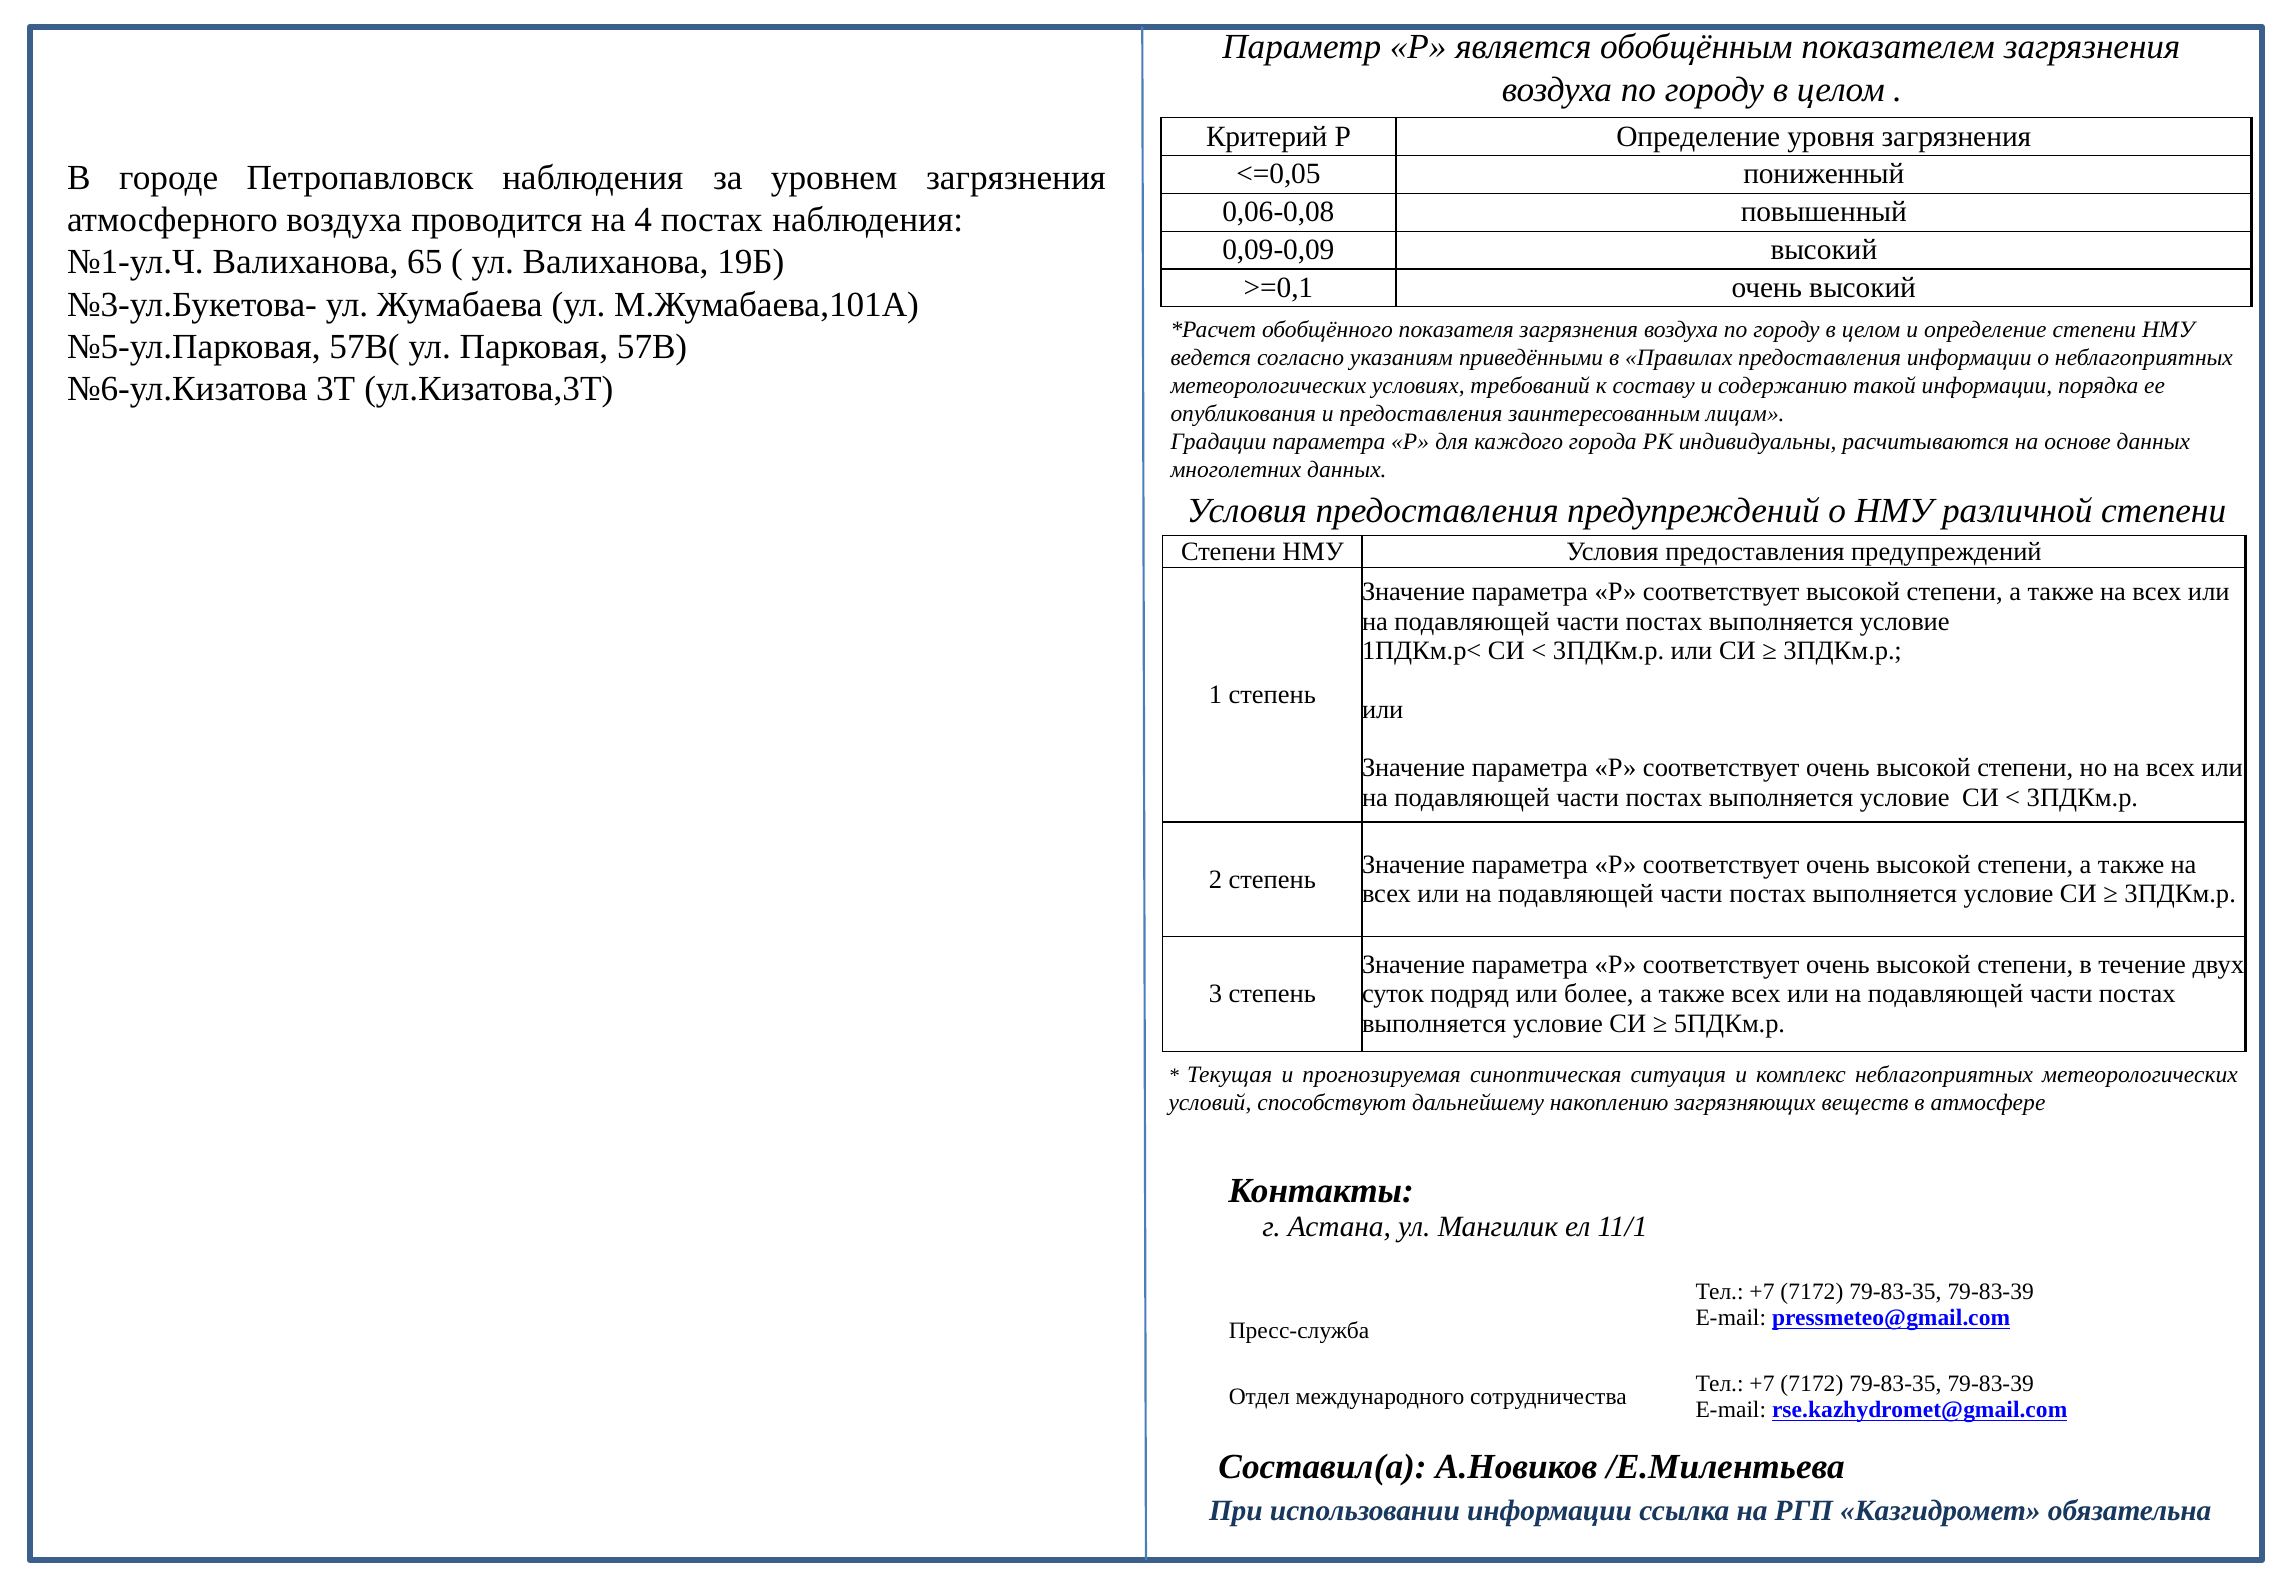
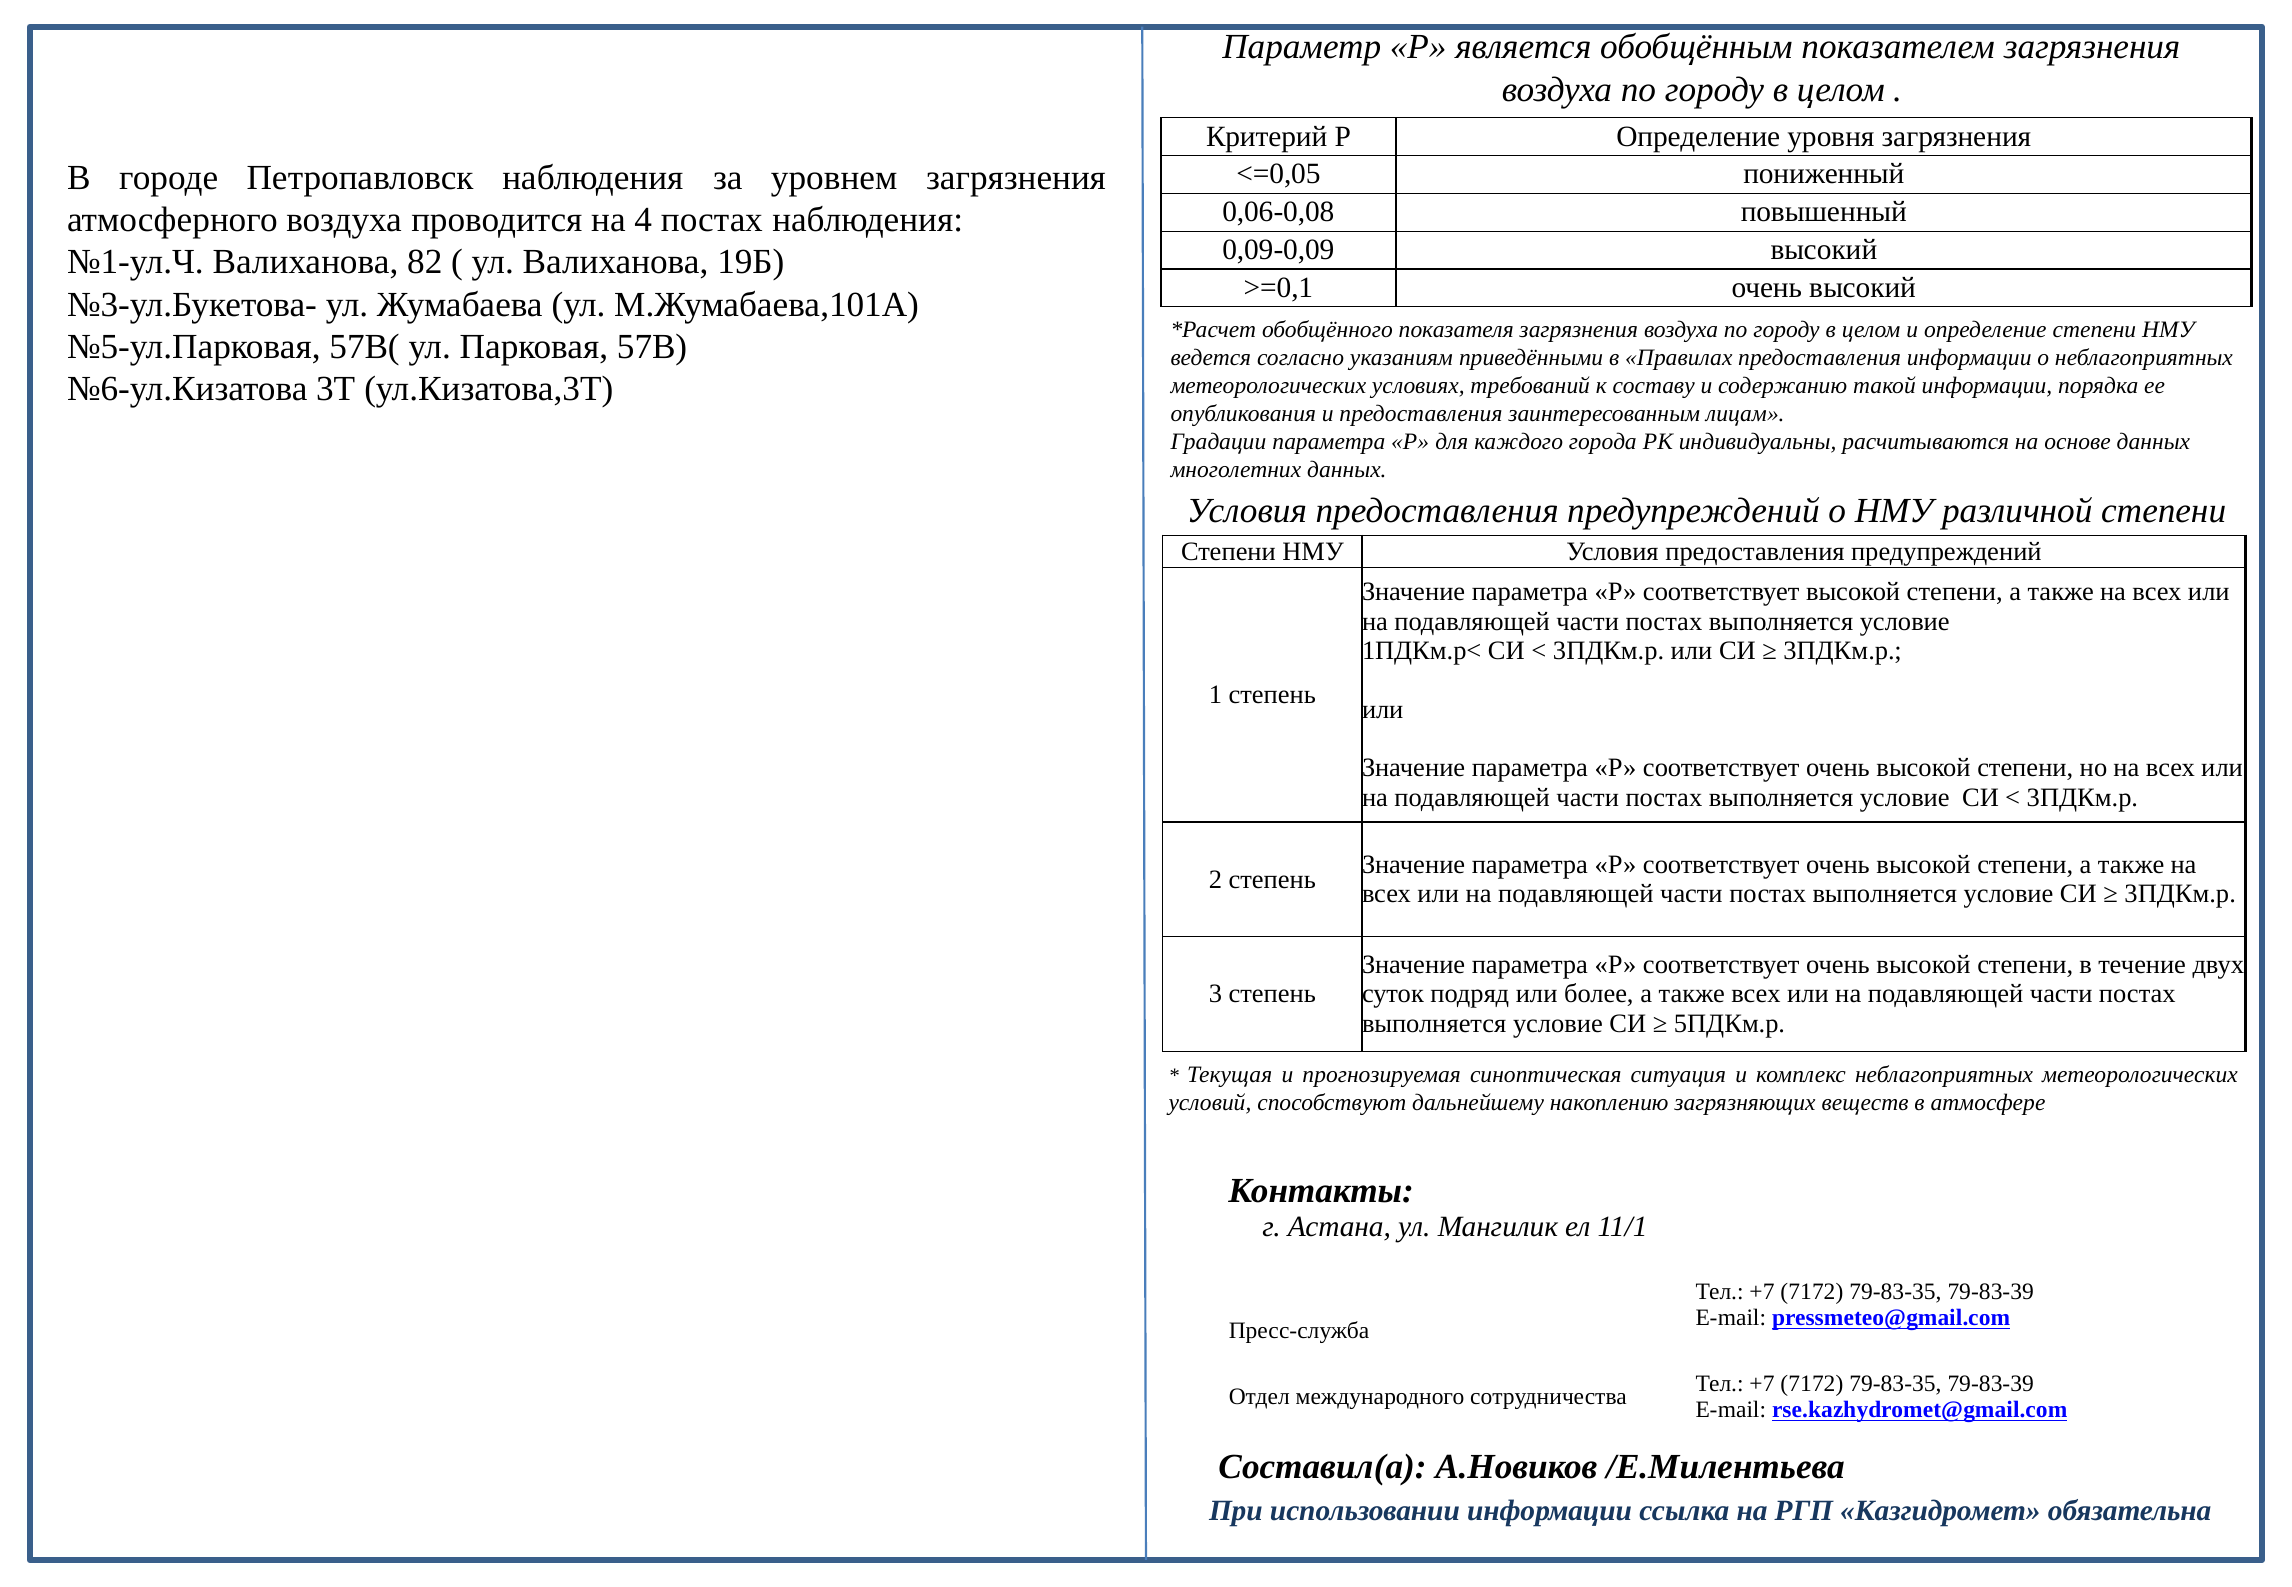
65: 65 -> 82
